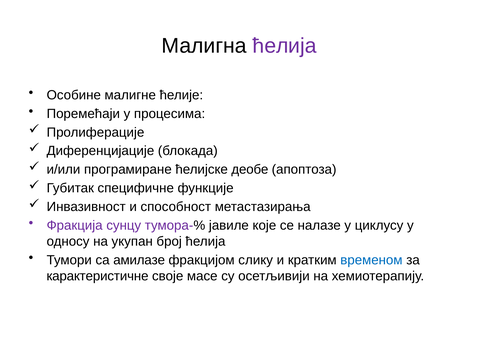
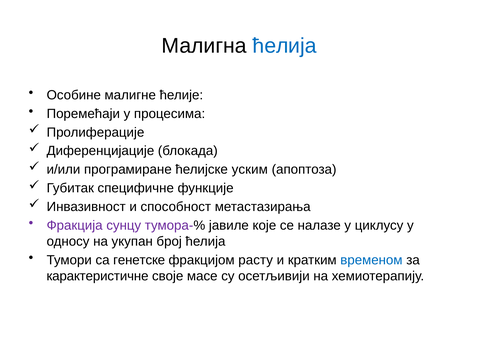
ћелија at (285, 46) colour: purple -> blue
деобе: деобе -> уским
амилазе: амилазе -> генетске
слику: слику -> расту
